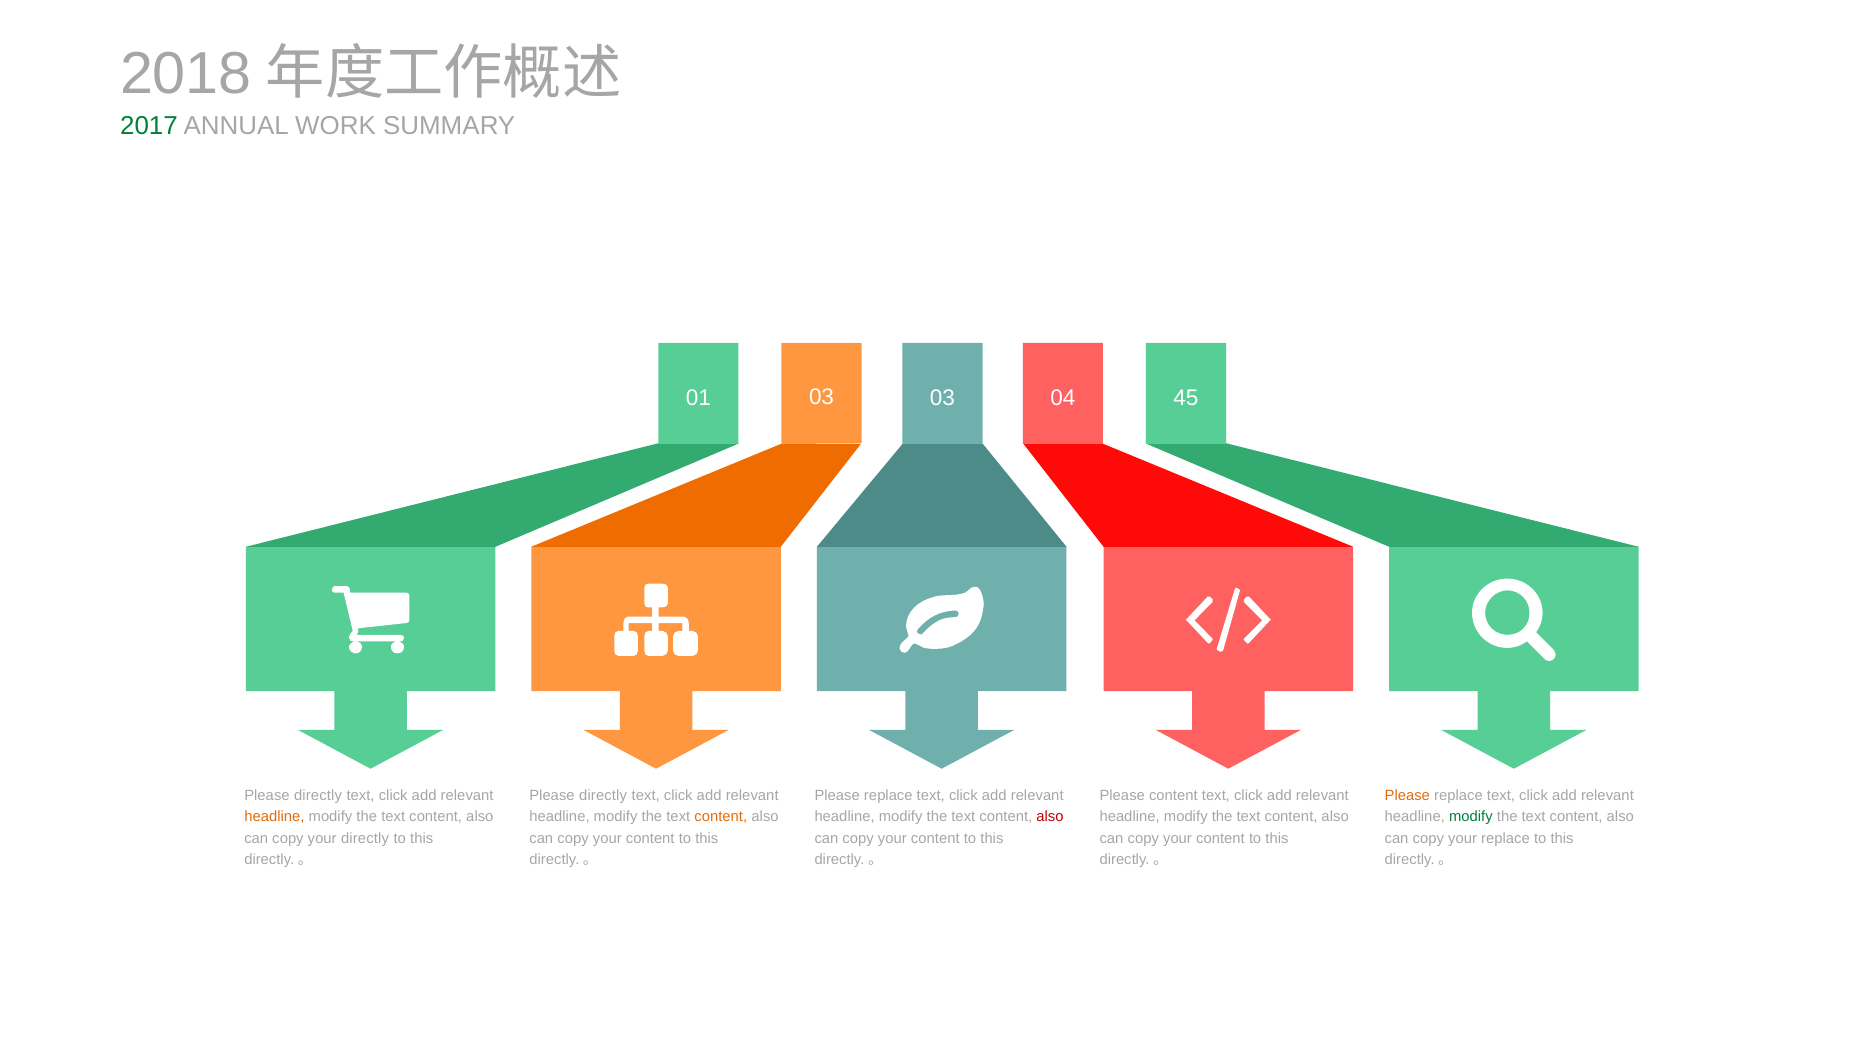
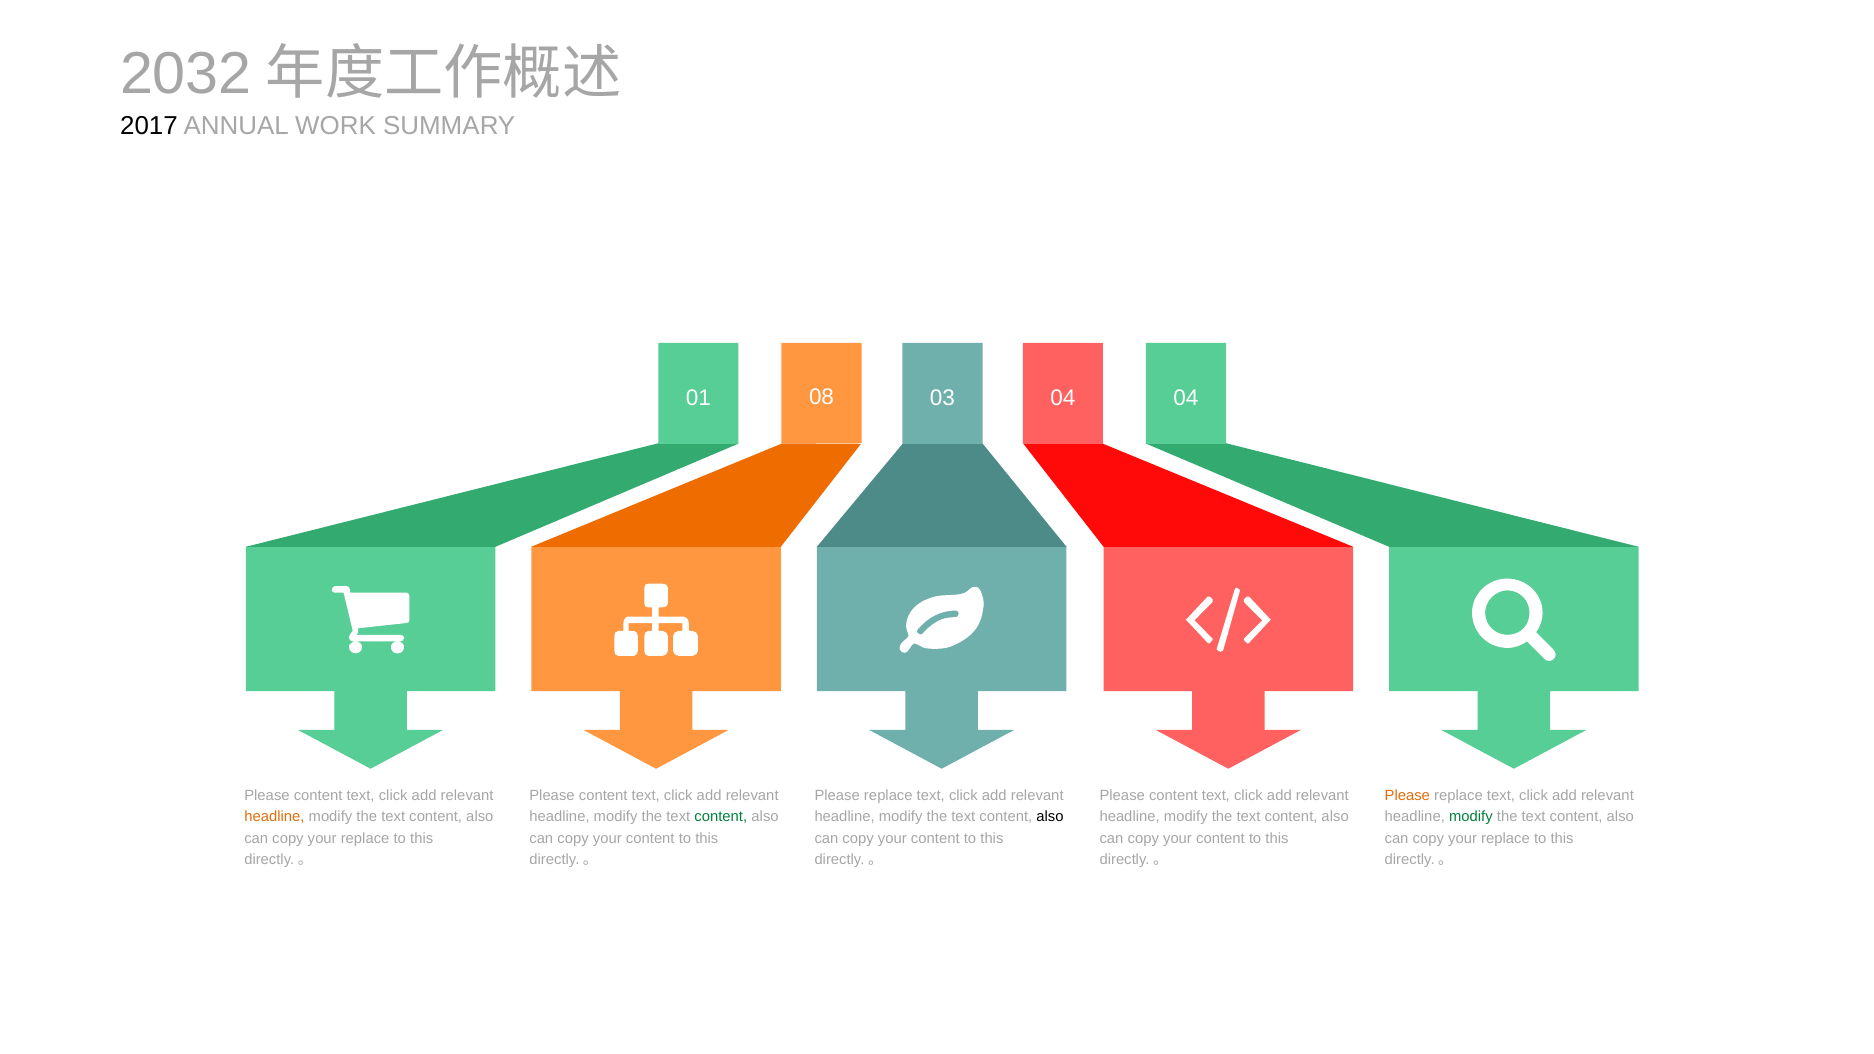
2018: 2018 -> 2032
2017 colour: green -> black
01 03: 03 -> 08
03 45: 45 -> 04
directly at (318, 796): directly -> content
directly at (603, 796): directly -> content
content at (721, 817) colour: orange -> green
also at (1050, 817) colour: red -> black
directly at (365, 838): directly -> replace
